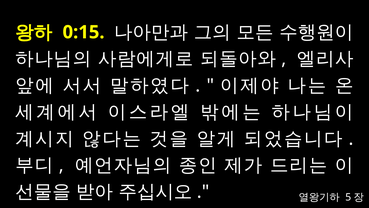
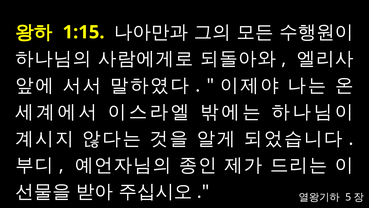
0:15: 0:15 -> 1:15
